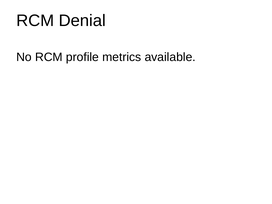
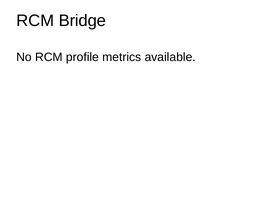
Denial: Denial -> Bridge
